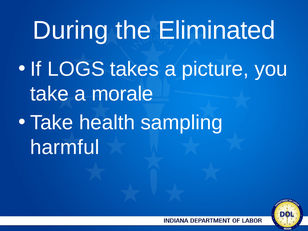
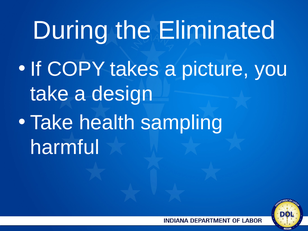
LOGS: LOGS -> COPY
morale: morale -> design
